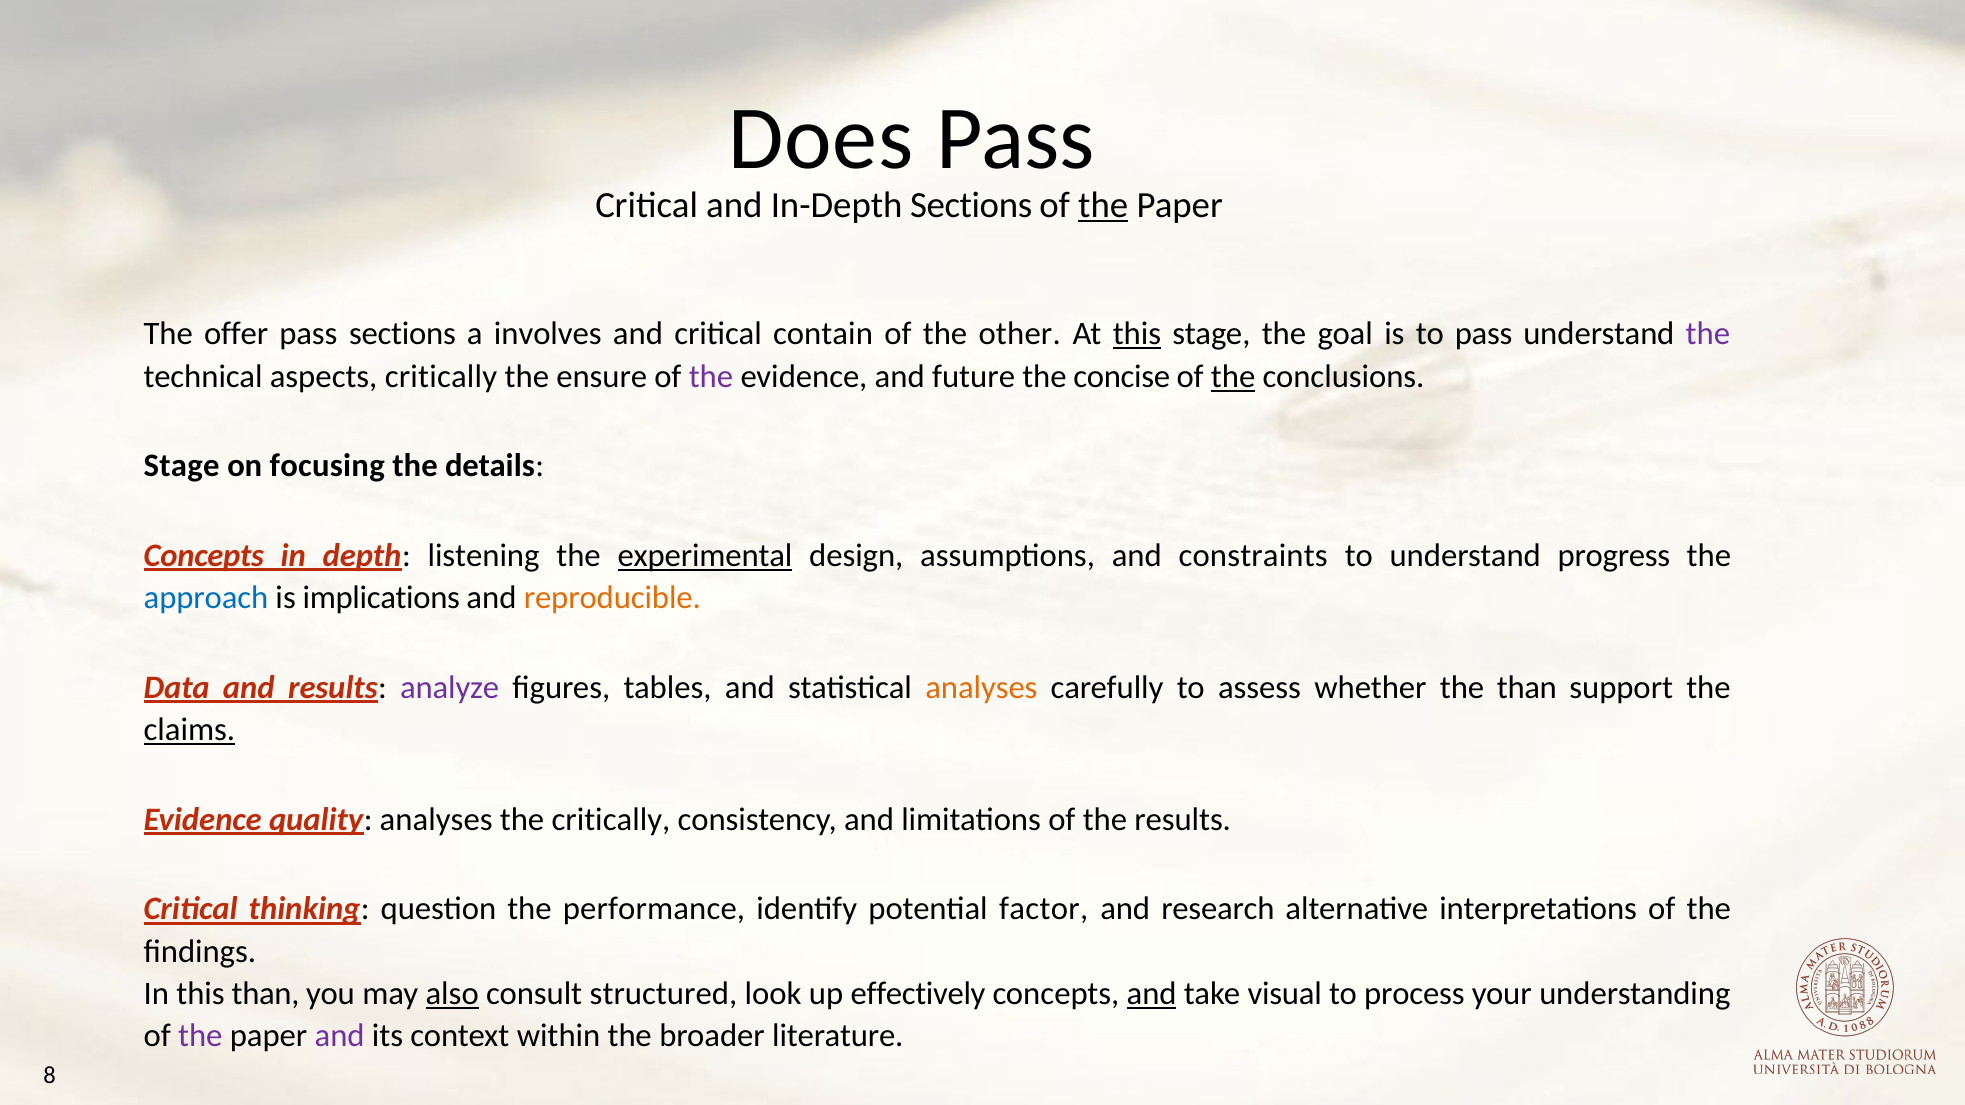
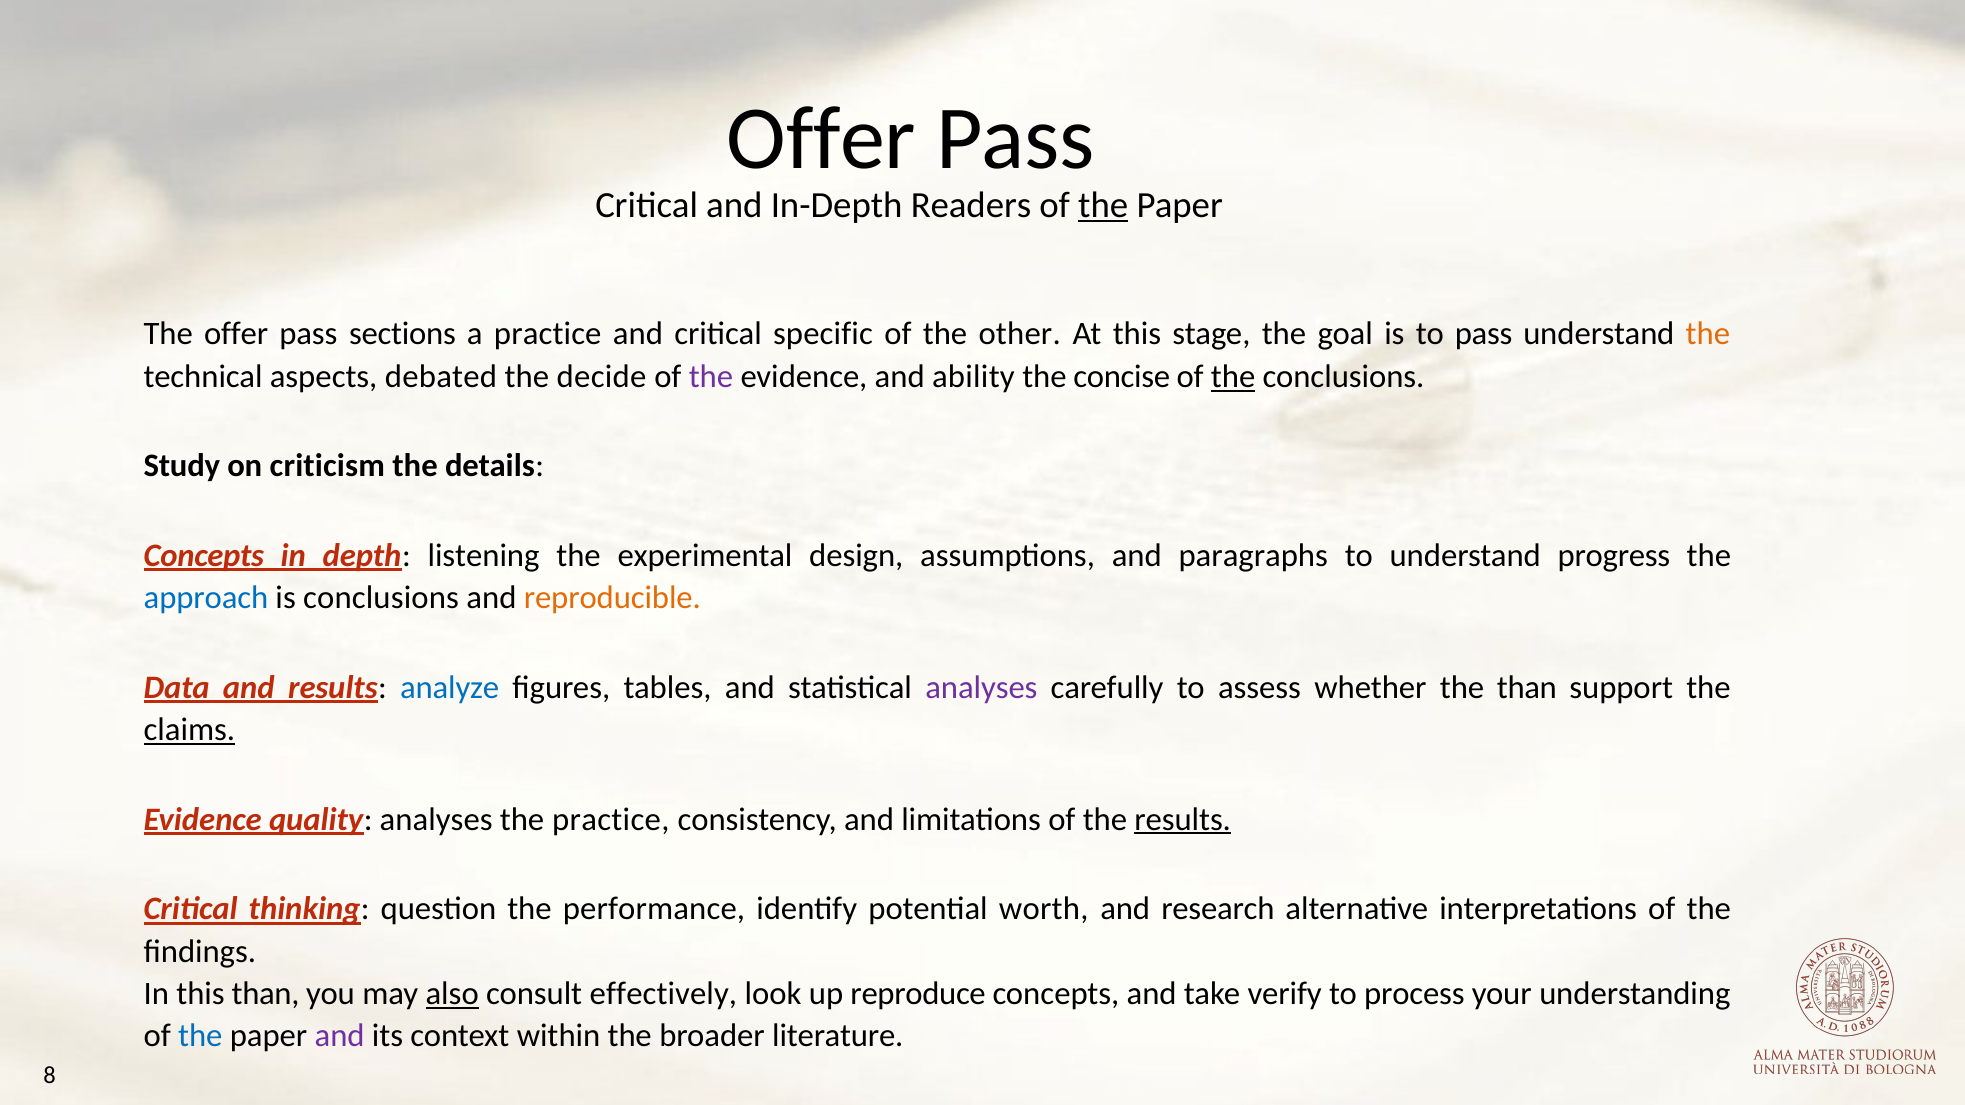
Does at (821, 139): Does -> Offer
In-Depth Sections: Sections -> Readers
a involves: involves -> practice
contain: contain -> specific
this at (1137, 334) underline: present -> none
the at (1708, 334) colour: purple -> orange
aspects critically: critically -> debated
ensure: ensure -> decide
future: future -> ability
Stage at (182, 466): Stage -> Study
focusing: focusing -> criticism
experimental underline: present -> none
constraints: constraints -> paragraphs
is implications: implications -> conclusions
analyze colour: purple -> blue
analyses at (981, 688) colour: orange -> purple
the critically: critically -> practice
results at (1183, 820) underline: none -> present
factor: factor -> worth
structured: structured -> effectively
effectively: effectively -> reproduce
and at (1152, 994) underline: present -> none
visual: visual -> verify
the at (200, 1036) colour: purple -> blue
